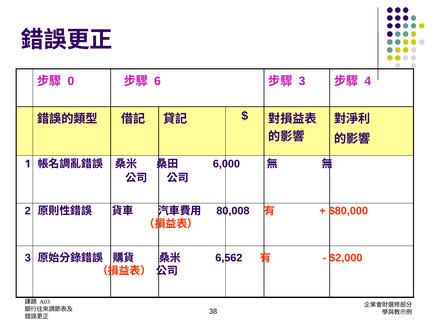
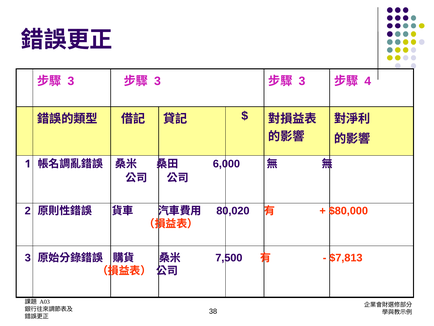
0 at (71, 81): 0 -> 3
6 at (157, 81): 6 -> 3
80,008: 80,008 -> 80,020
6,562: 6,562 -> 7,500
$2,000: $2,000 -> $7,813
